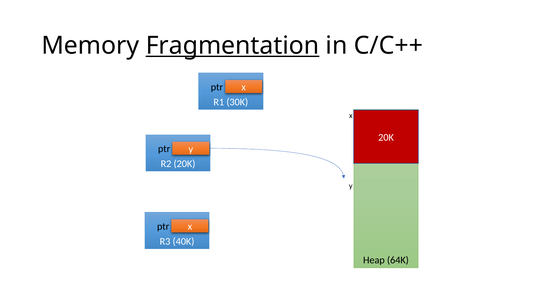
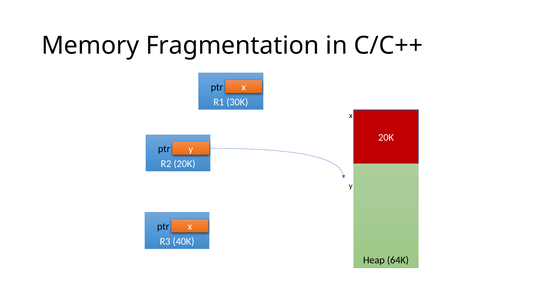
Fragmentation underline: present -> none
